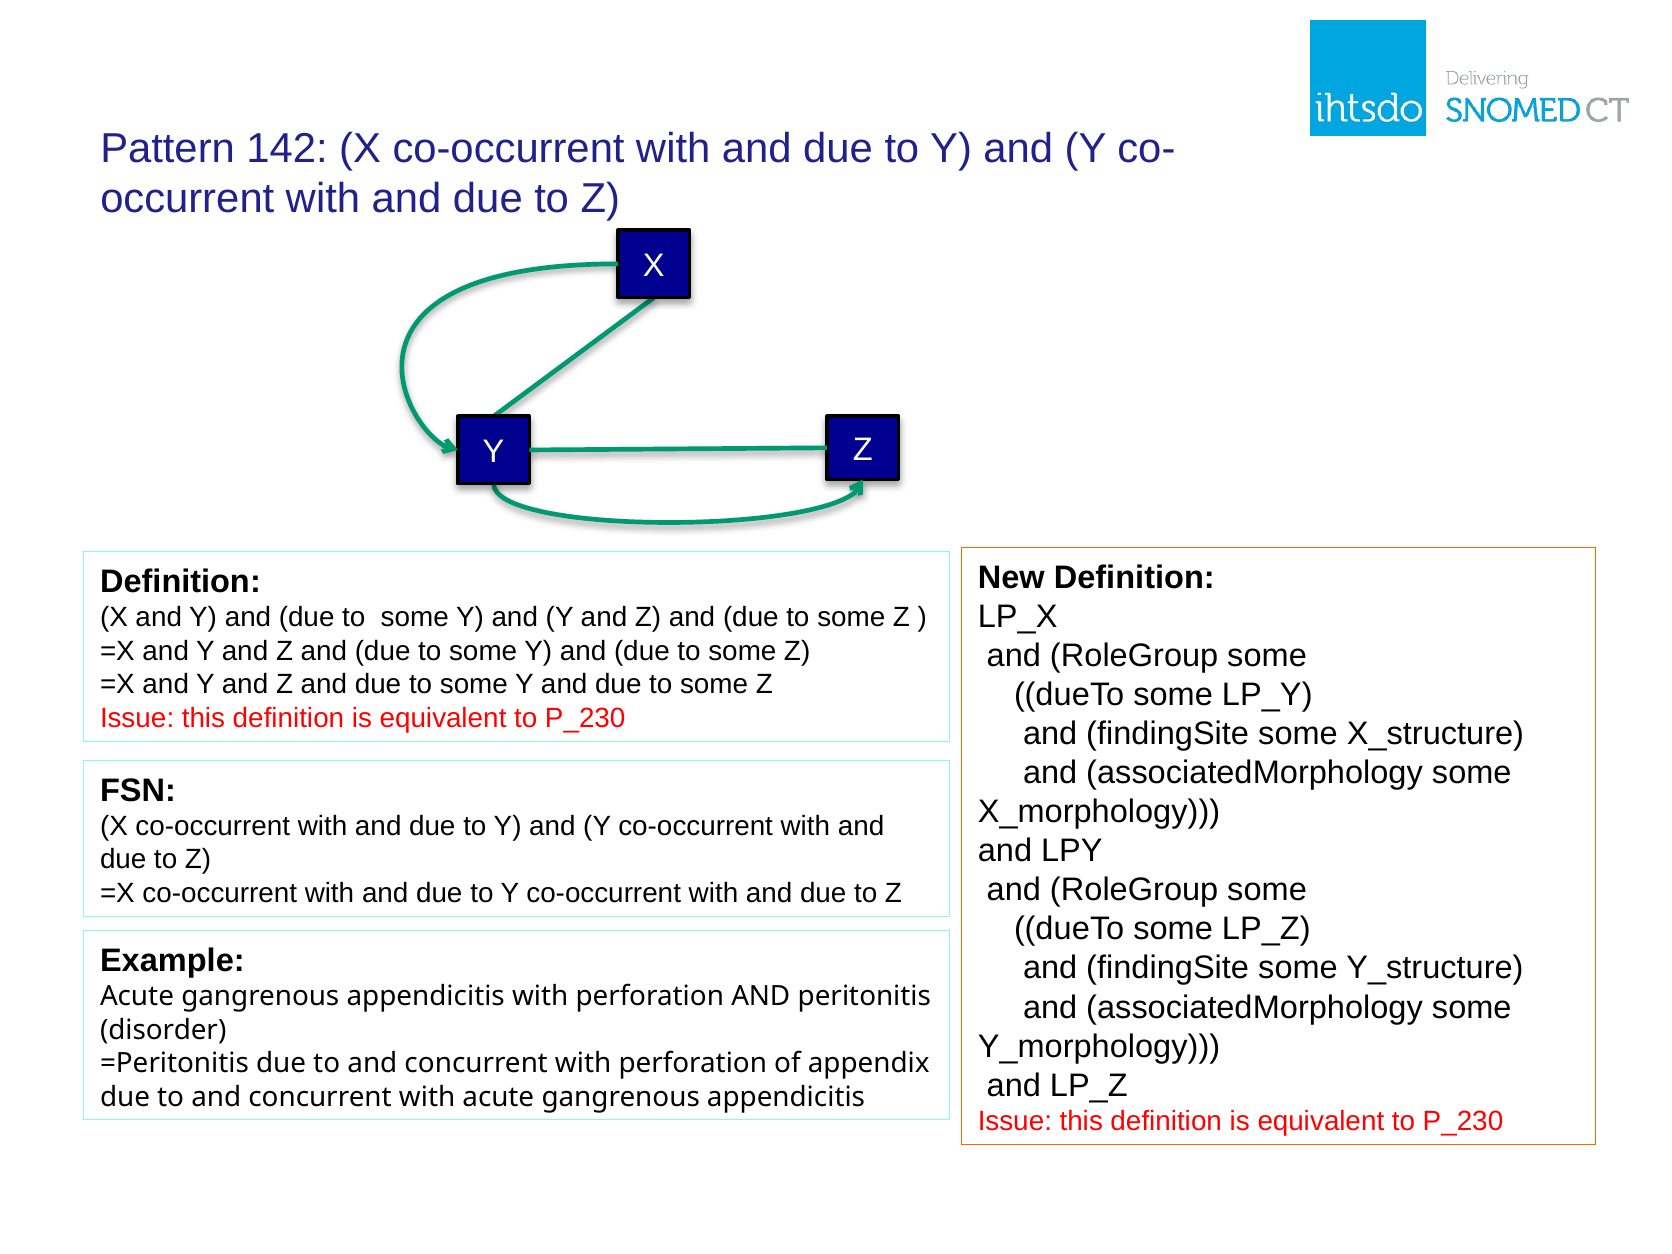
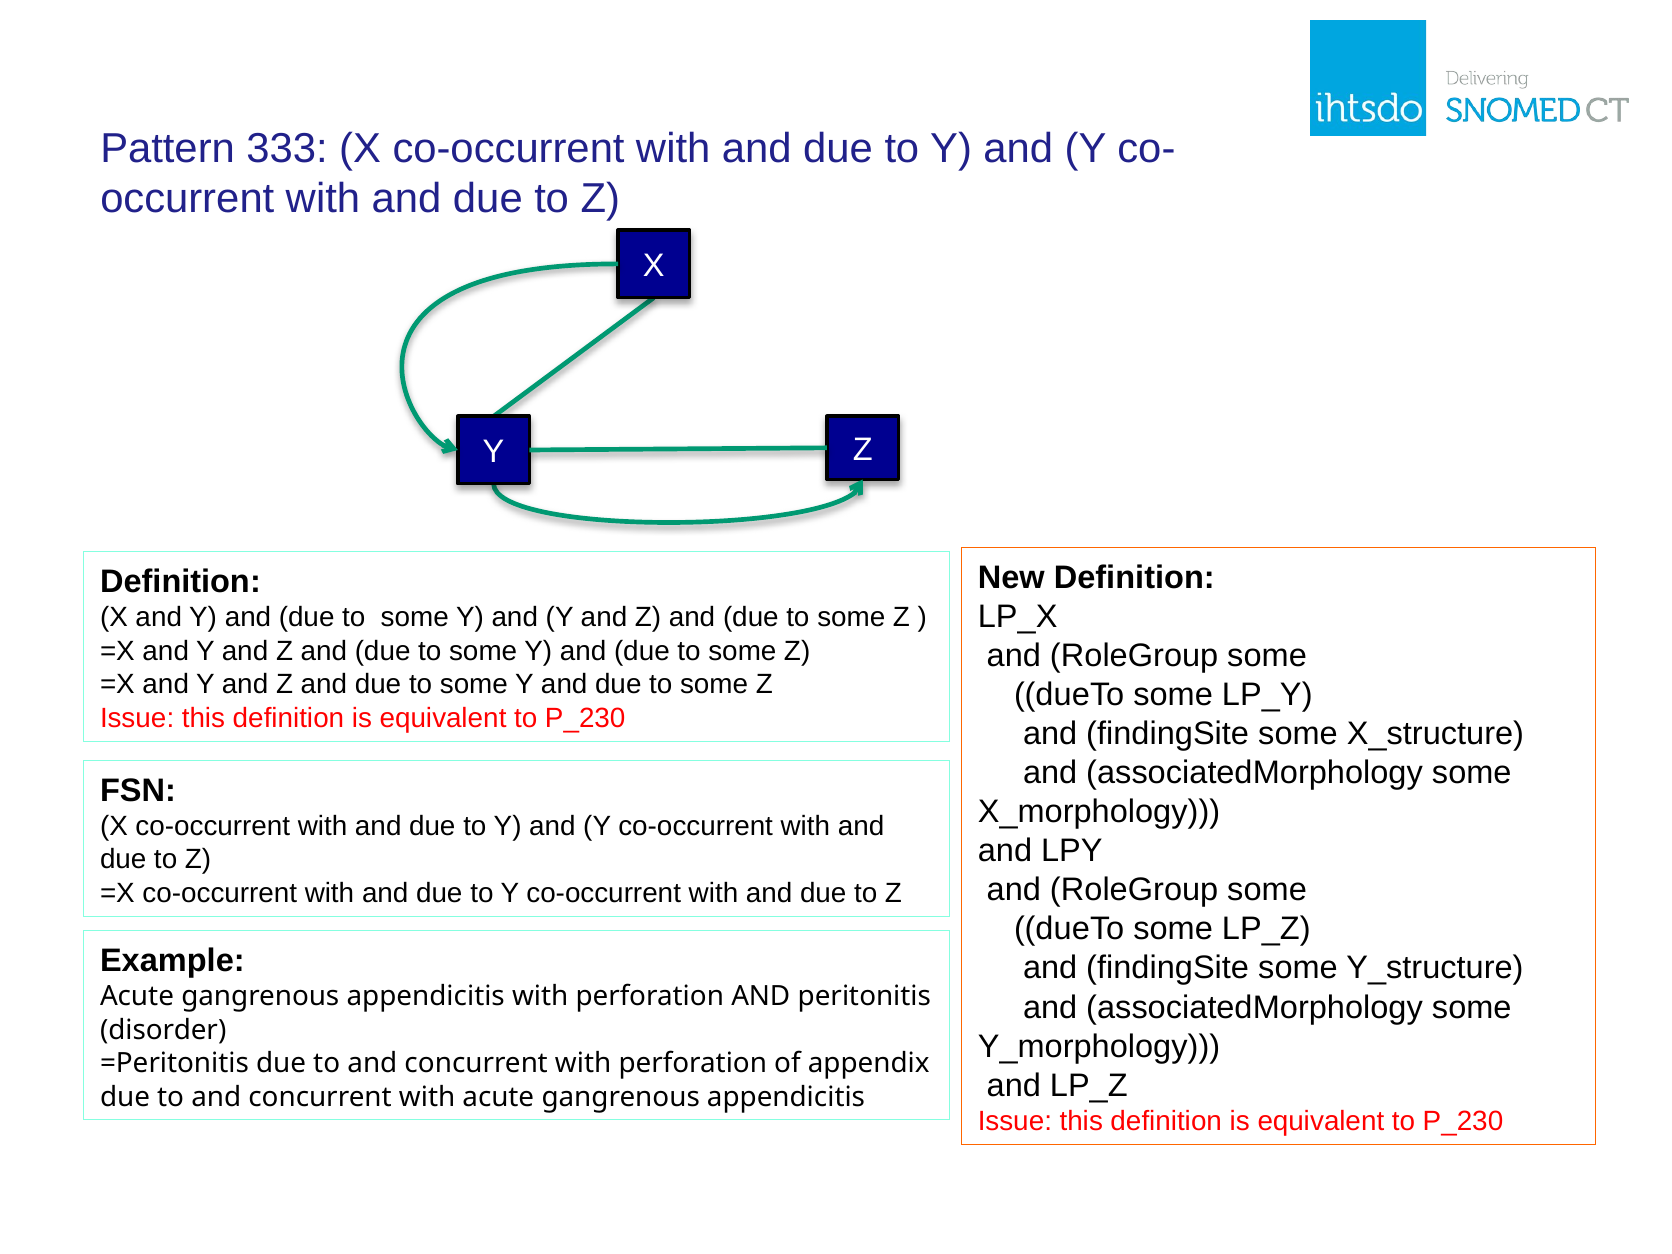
142: 142 -> 333
